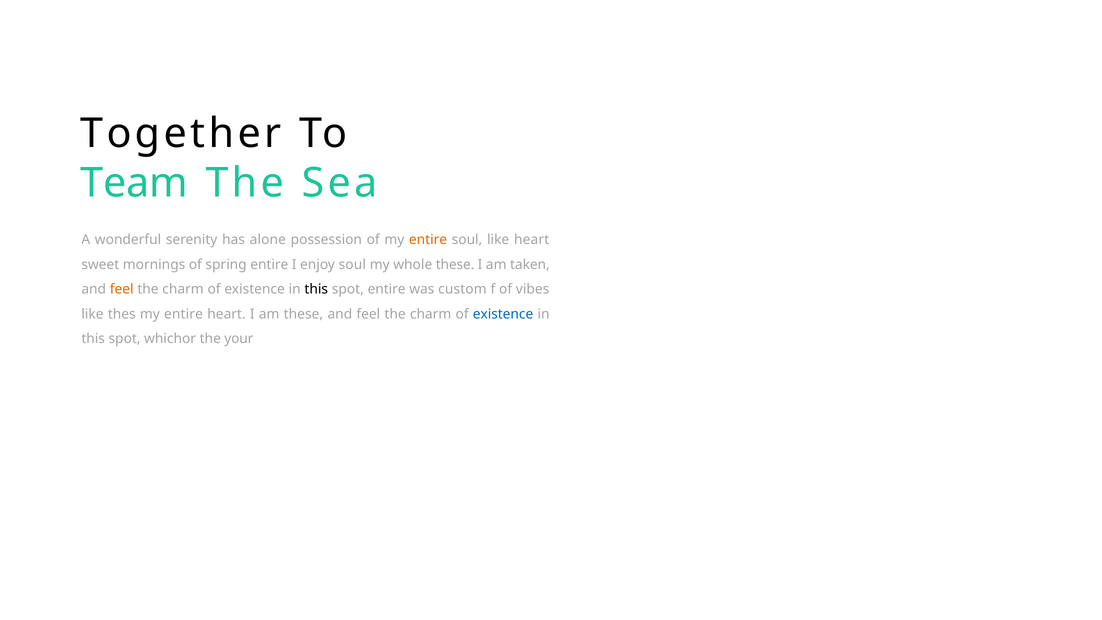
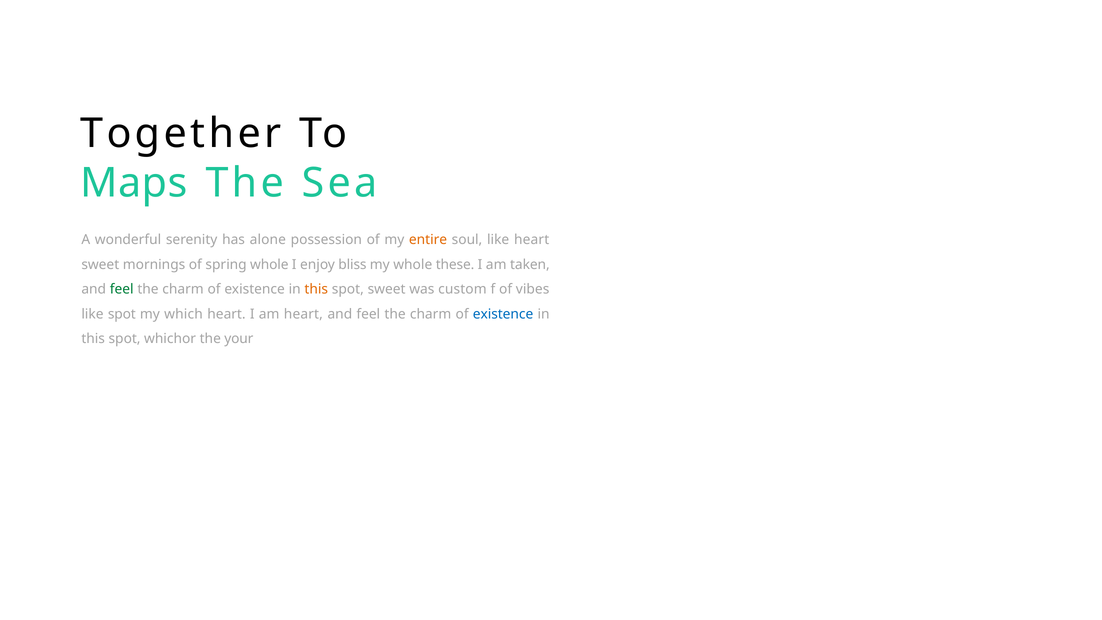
Team: Team -> Maps
spring entire: entire -> whole
enjoy soul: soul -> bliss
feel at (122, 289) colour: orange -> green
this at (316, 289) colour: black -> orange
spot entire: entire -> sweet
like thes: thes -> spot
entire at (183, 314): entire -> which
am these: these -> heart
